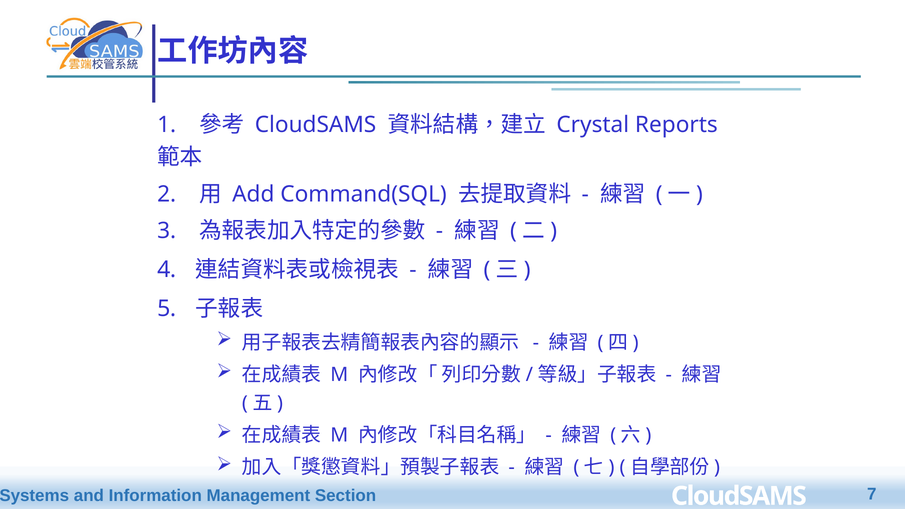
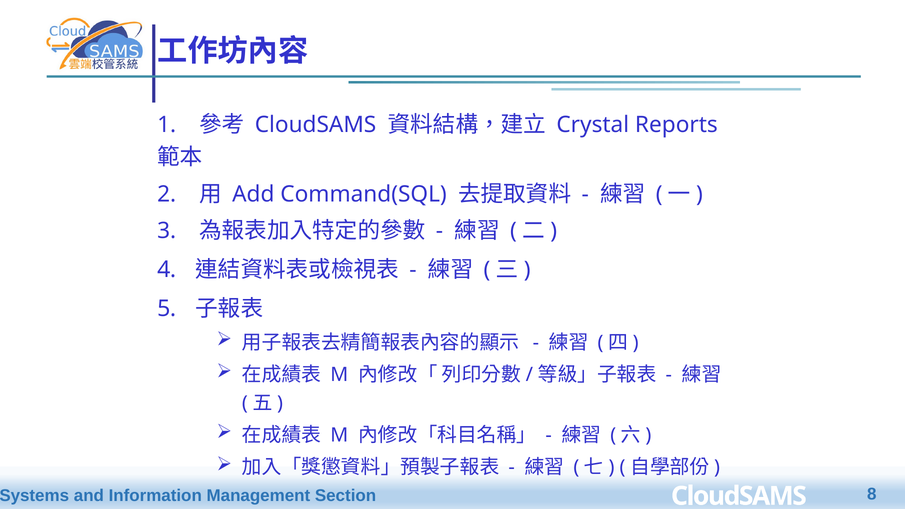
7: 7 -> 8
